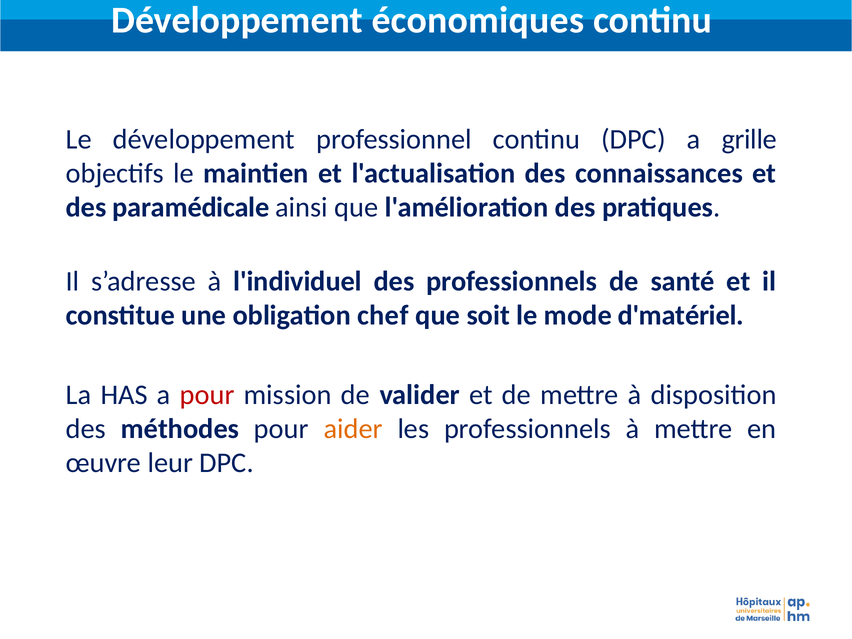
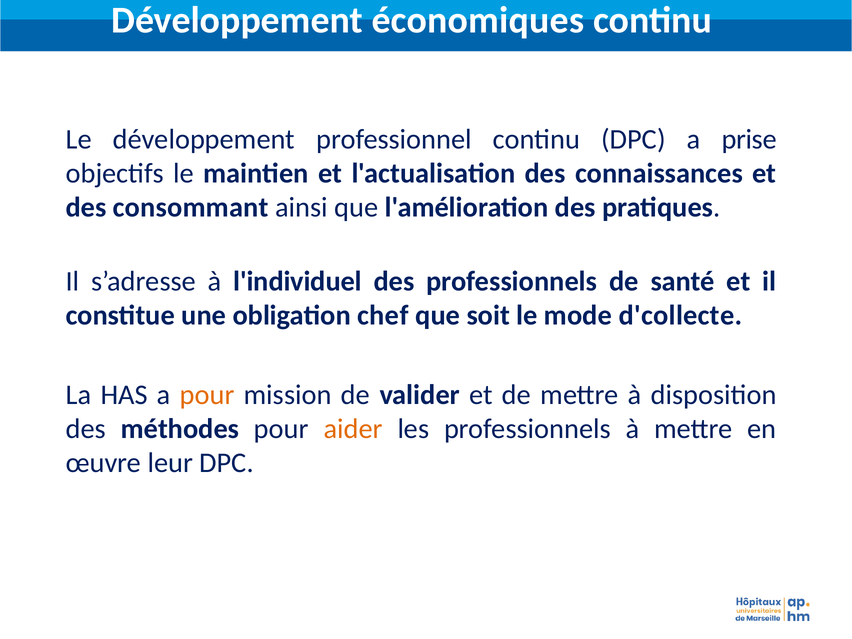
grille: grille -> prise
paramédicale: paramédicale -> consommant
d'matériel: d'matériel -> d'collecte
pour at (207, 395) colour: red -> orange
